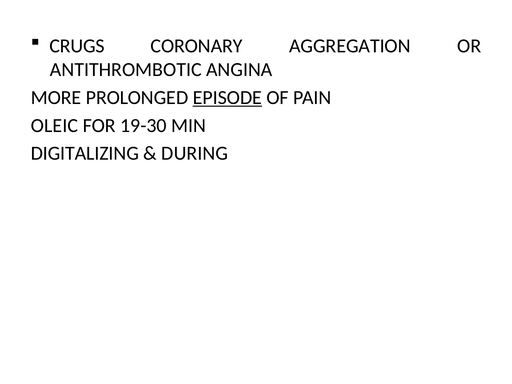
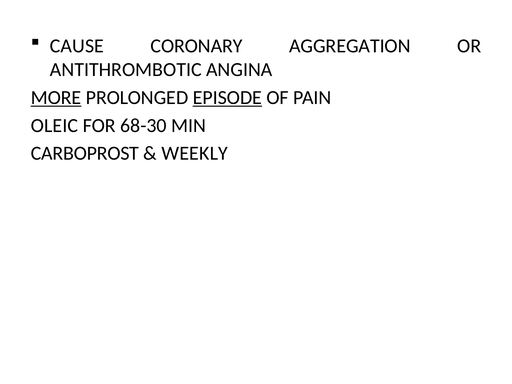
CRUGS: CRUGS -> CAUSE
MORE underline: none -> present
19-30: 19-30 -> 68-30
DIGITALIZING: DIGITALIZING -> CARBOPROST
DURING: DURING -> WEEKLY
